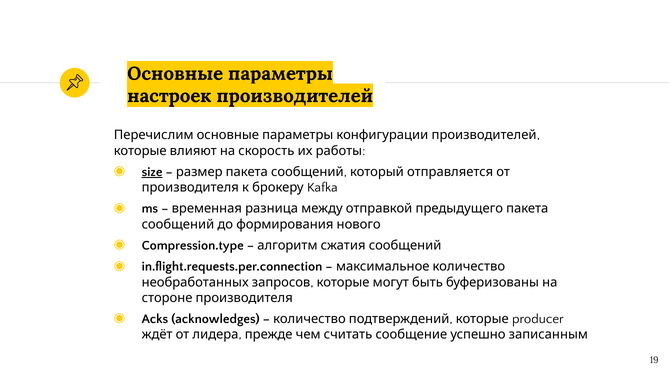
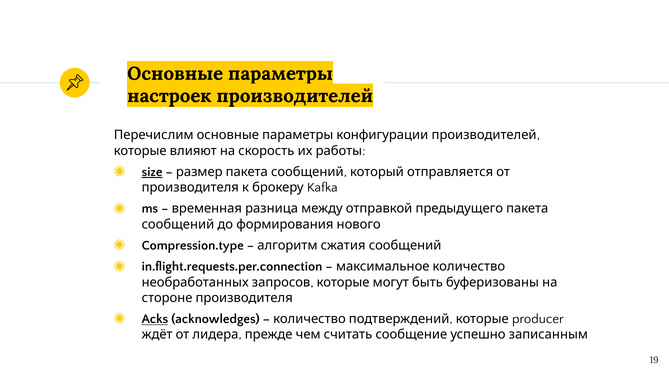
Acks underline: none -> present
